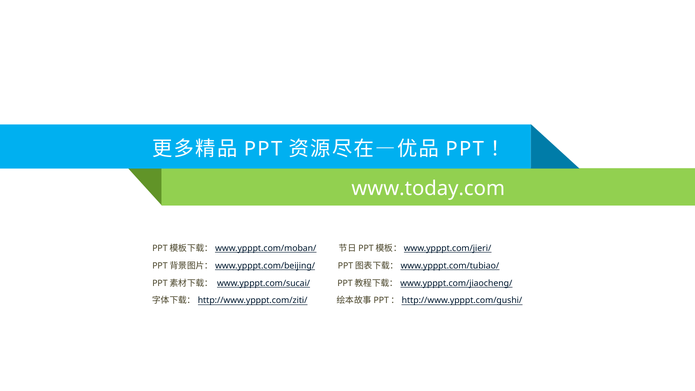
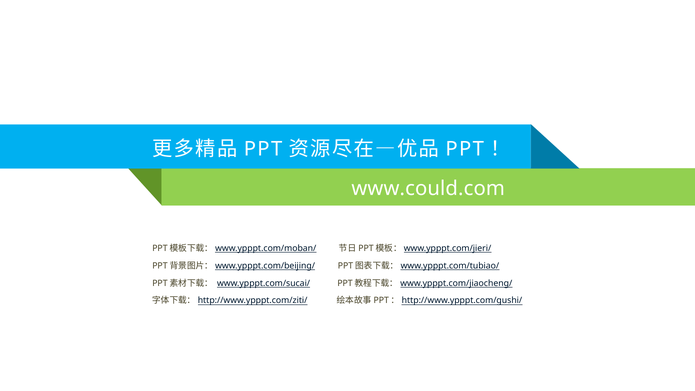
www.today.com: www.today.com -> www.could.com
